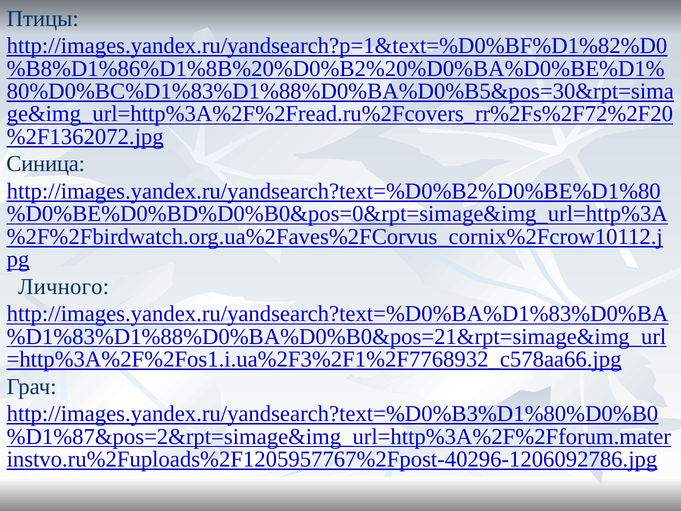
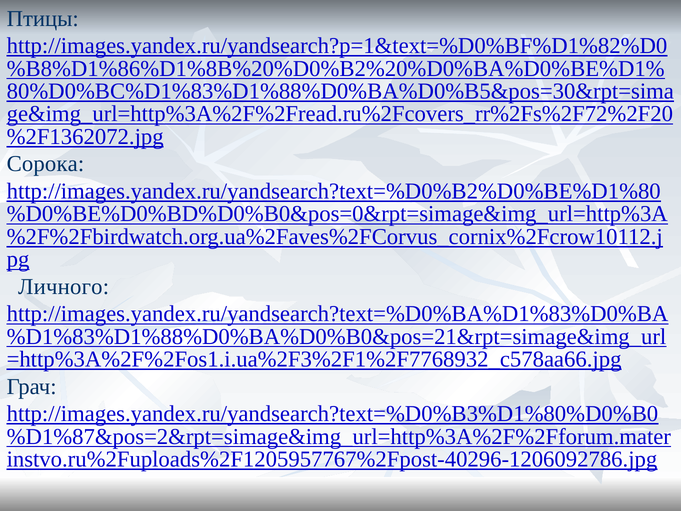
Синица: Синица -> Сорока
